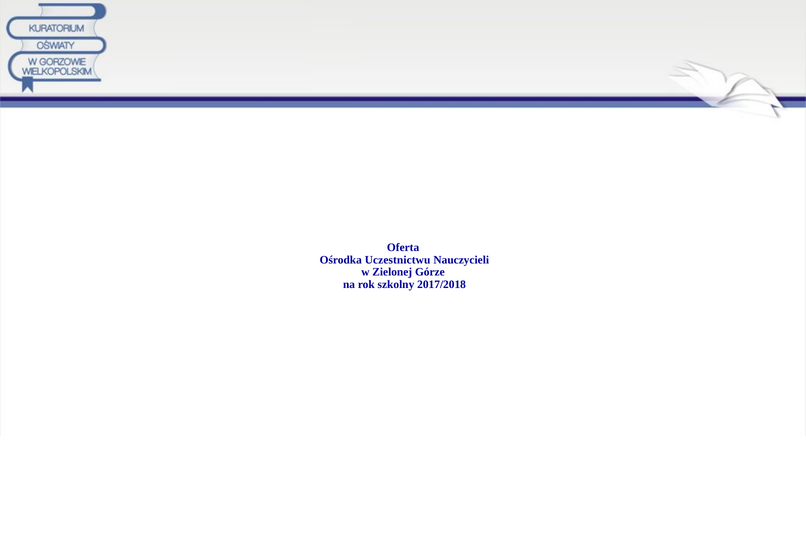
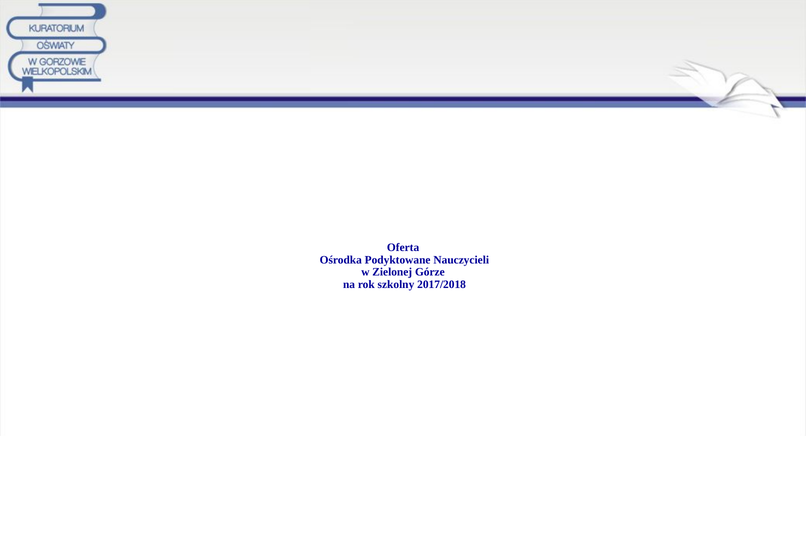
Uczestnictwu: Uczestnictwu -> Podyktowane
